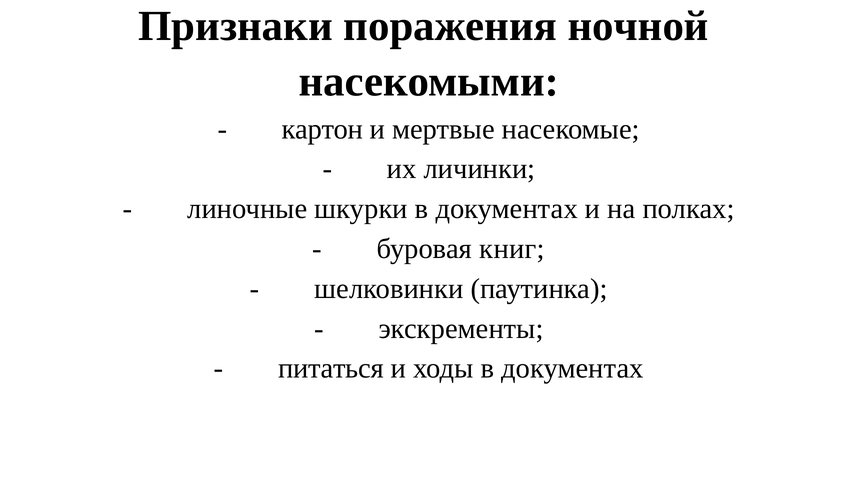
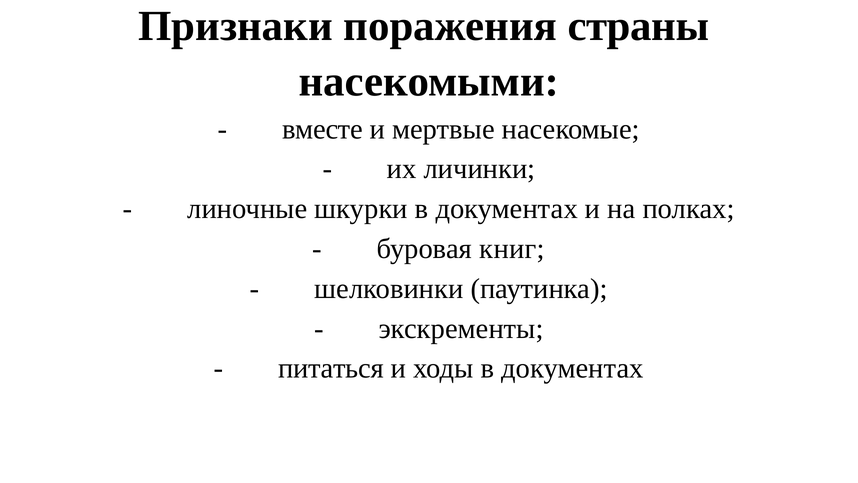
ночной: ночной -> страны
картон: картон -> вместе
